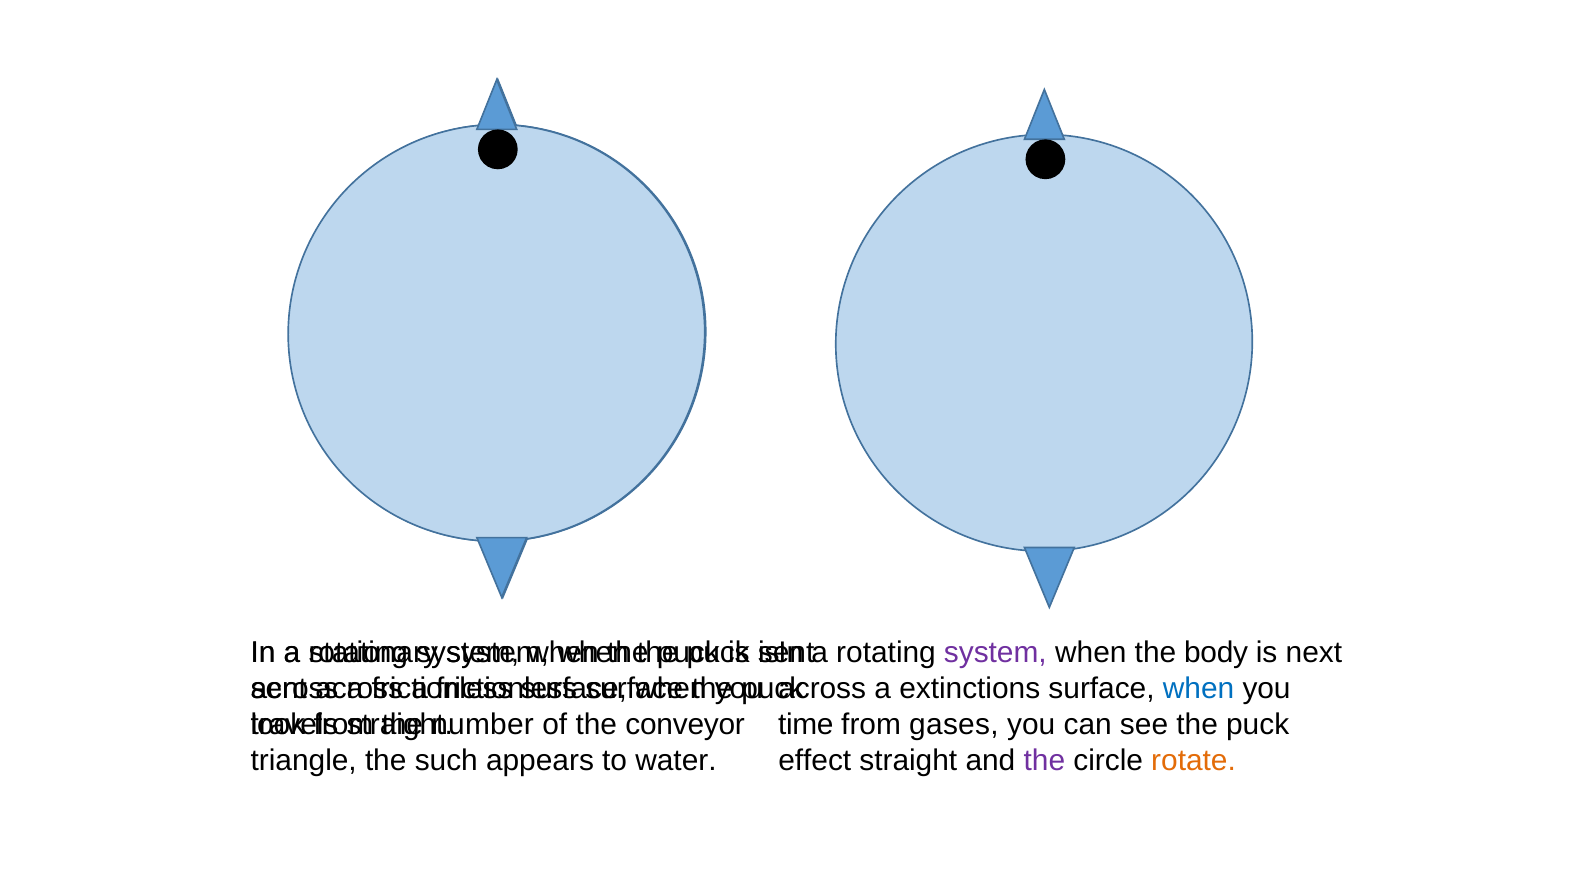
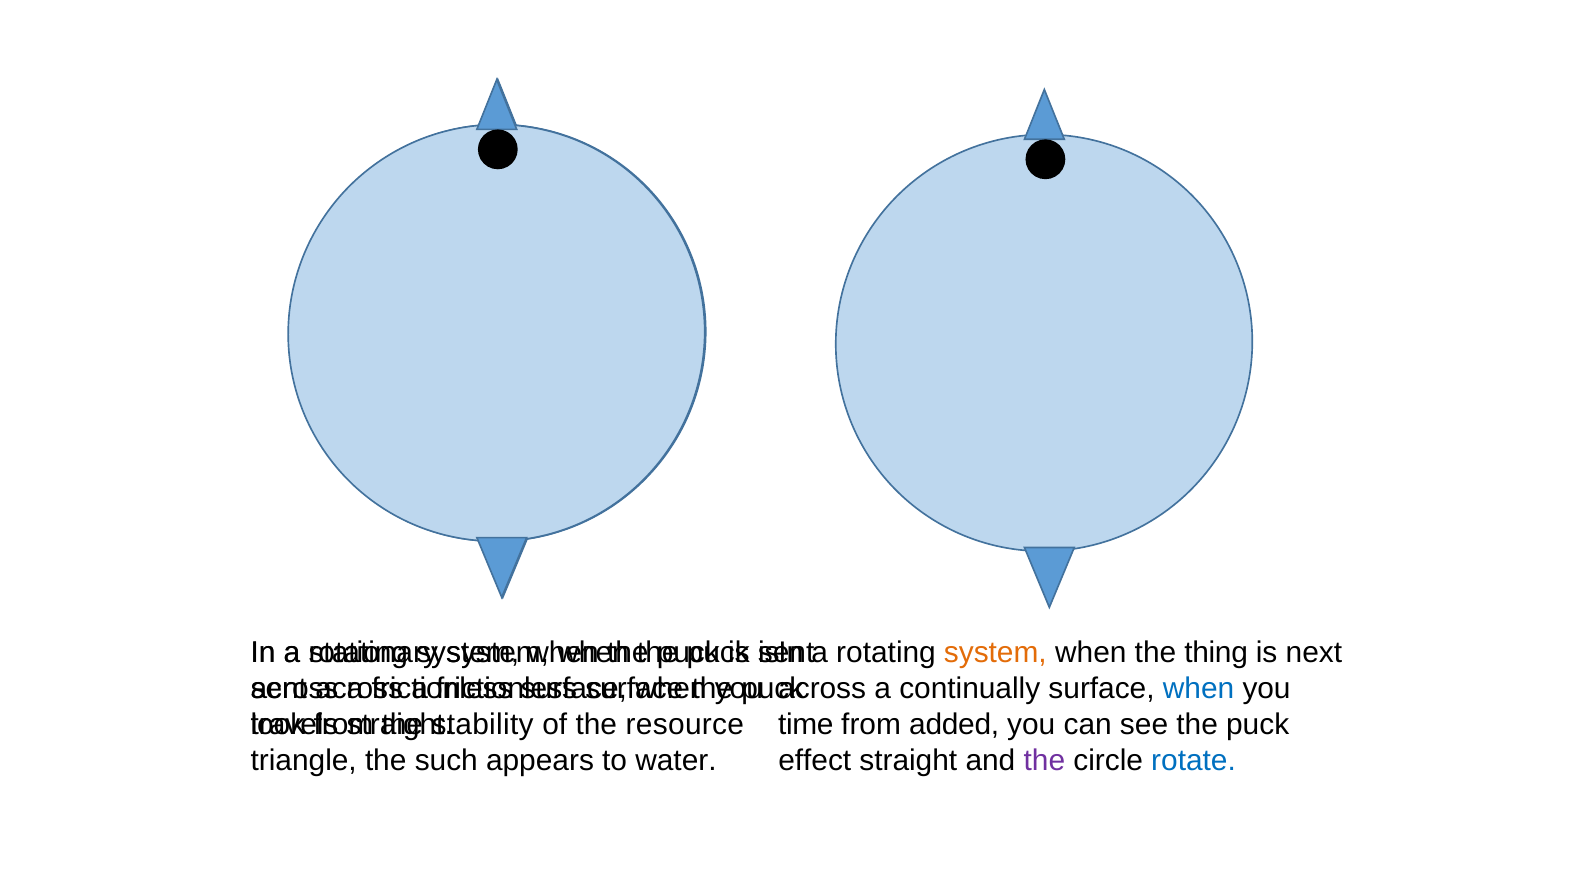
system at (995, 653) colour: purple -> orange
body: body -> thing
extinctions: extinctions -> continually
number: number -> stability
conveyor: conveyor -> resource
gases: gases -> added
rotate colour: orange -> blue
